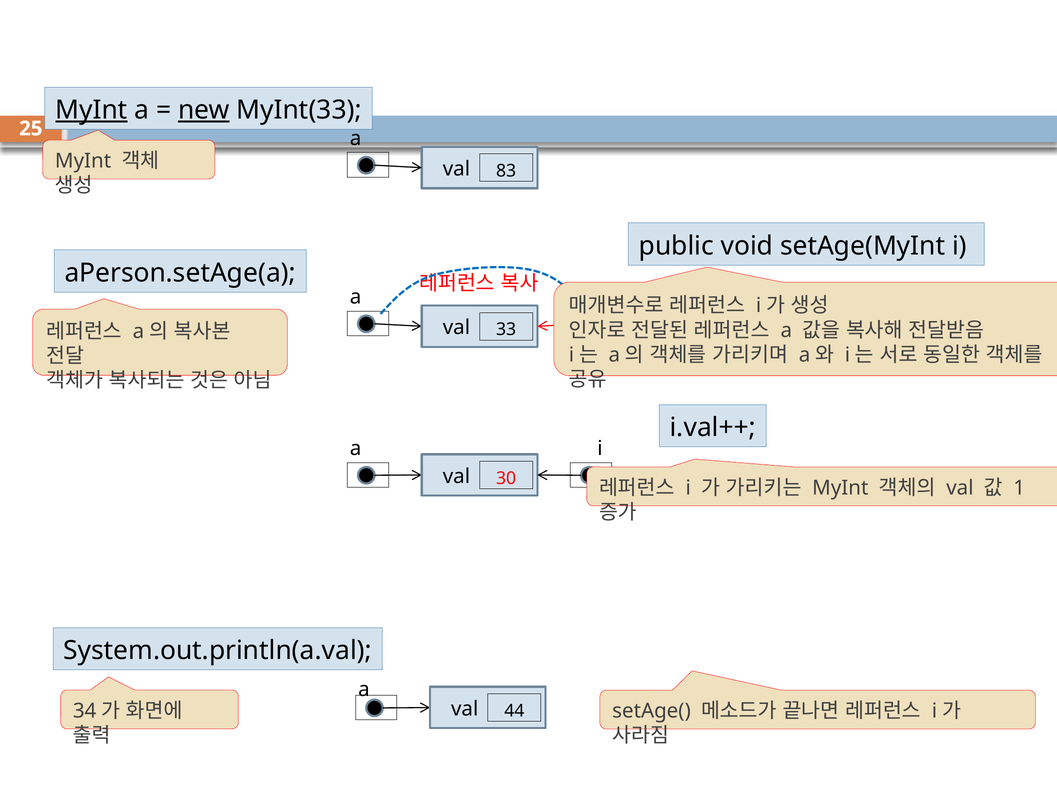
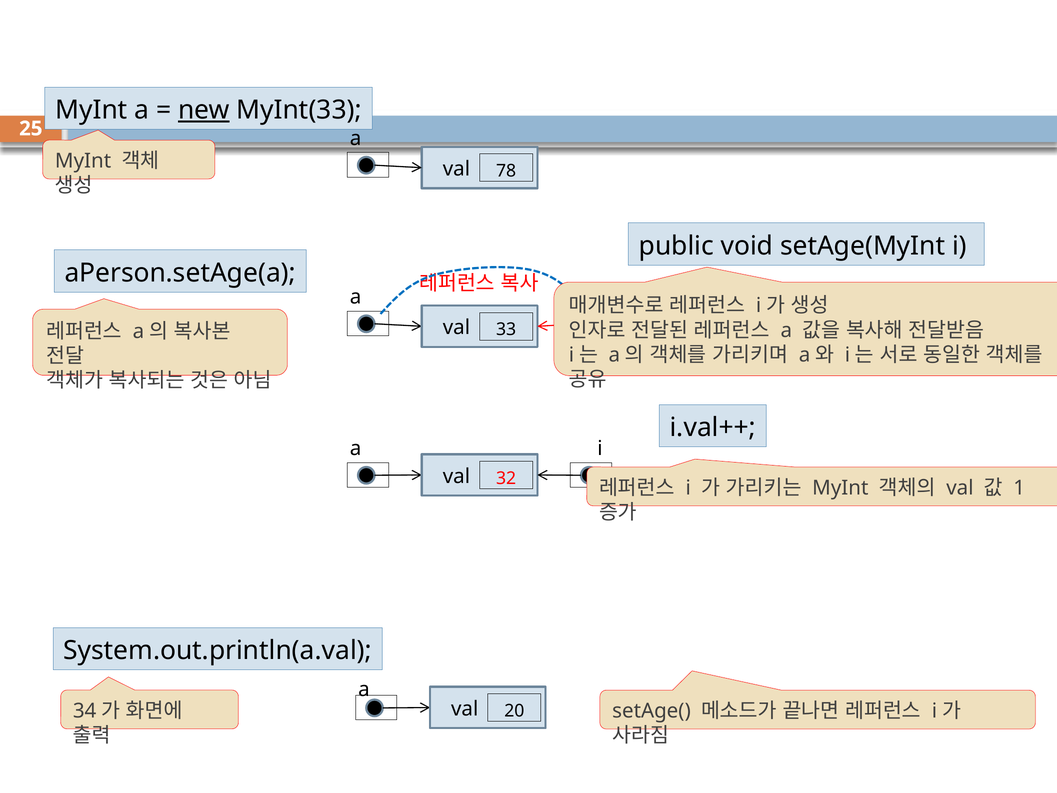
MyInt at (91, 110) underline: present -> none
83: 83 -> 78
30: 30 -> 32
44: 44 -> 20
